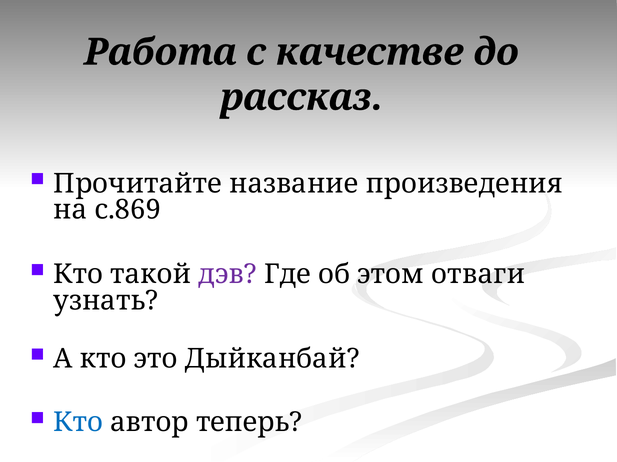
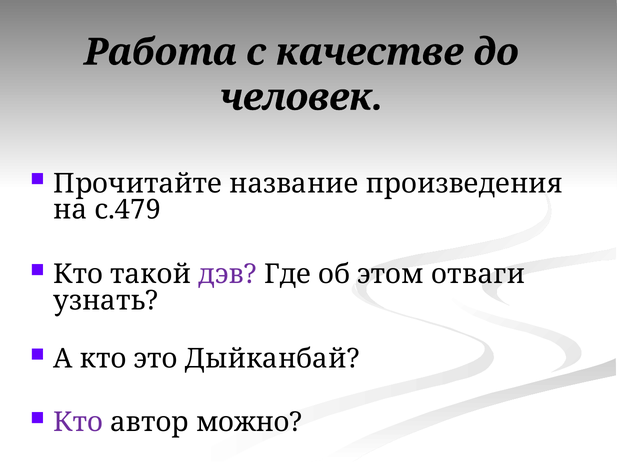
рассказ: рассказ -> человек
с.869: с.869 -> с.479
Кто at (78, 423) colour: blue -> purple
теперь: теперь -> можно
